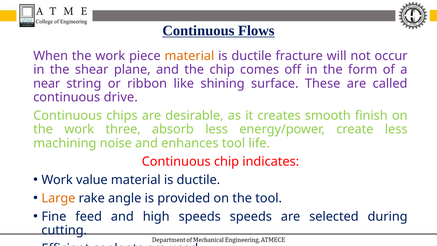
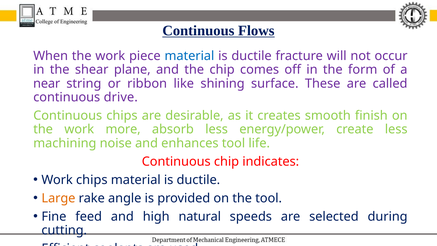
material at (189, 56) colour: orange -> blue
three: three -> more
Work value: value -> chips
high speeds: speeds -> natural
